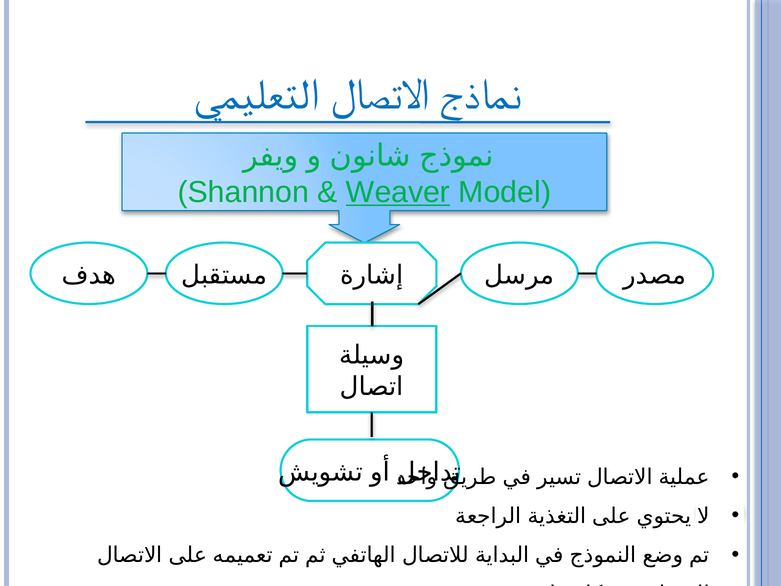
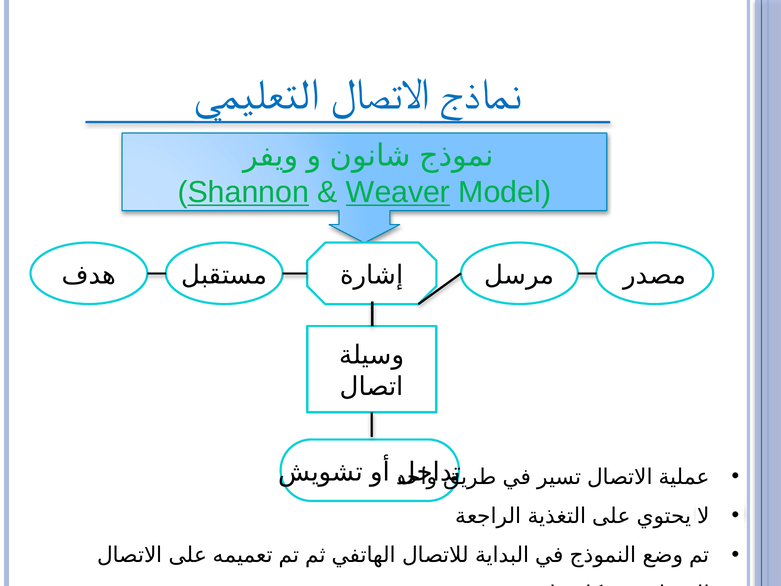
Shannon underline: none -> present
